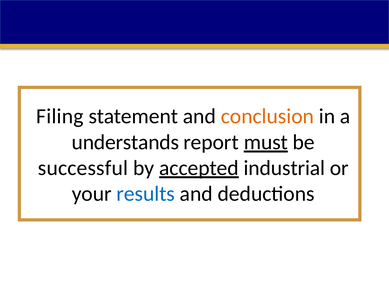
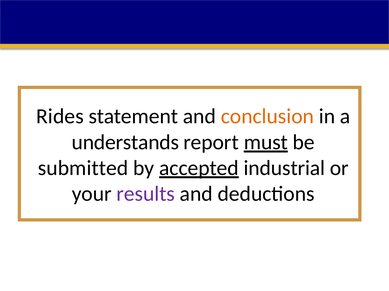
Filing: Filing -> Rides
successful: successful -> submitted
results colour: blue -> purple
